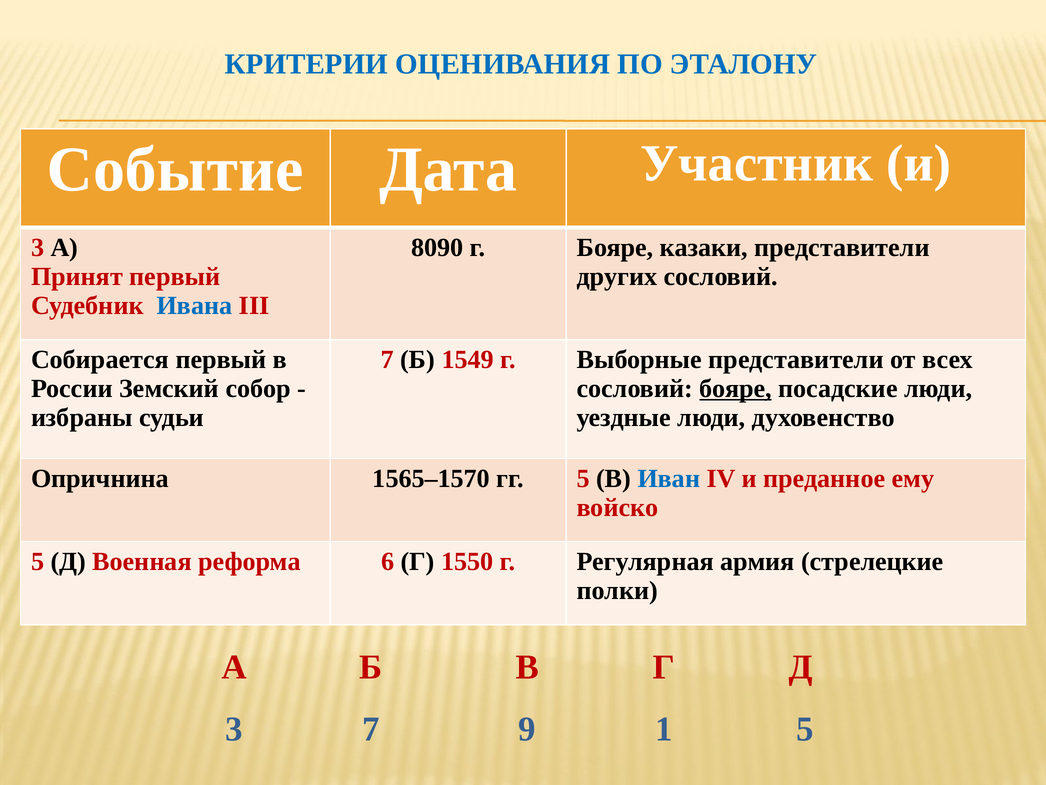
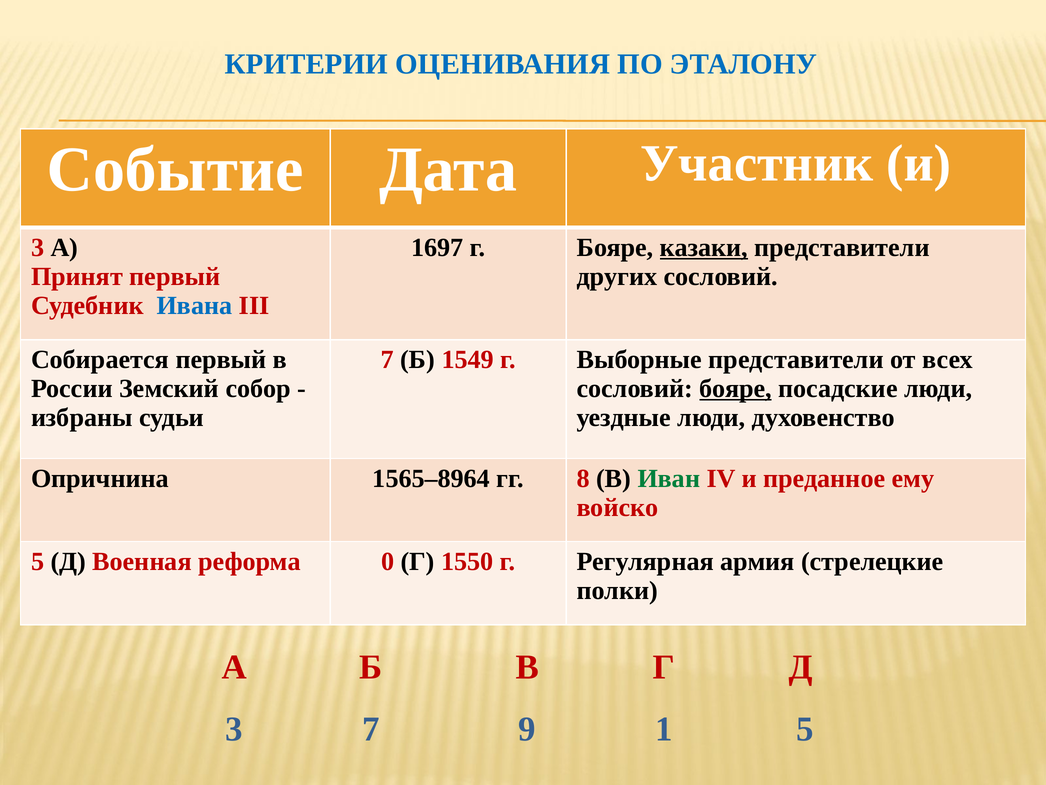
8090: 8090 -> 1697
казаки at (704, 247) underline: none -> present
1565–1570: 1565–1570 -> 1565–8964
гг 5: 5 -> 8
Иван colour: blue -> green
6: 6 -> 0
